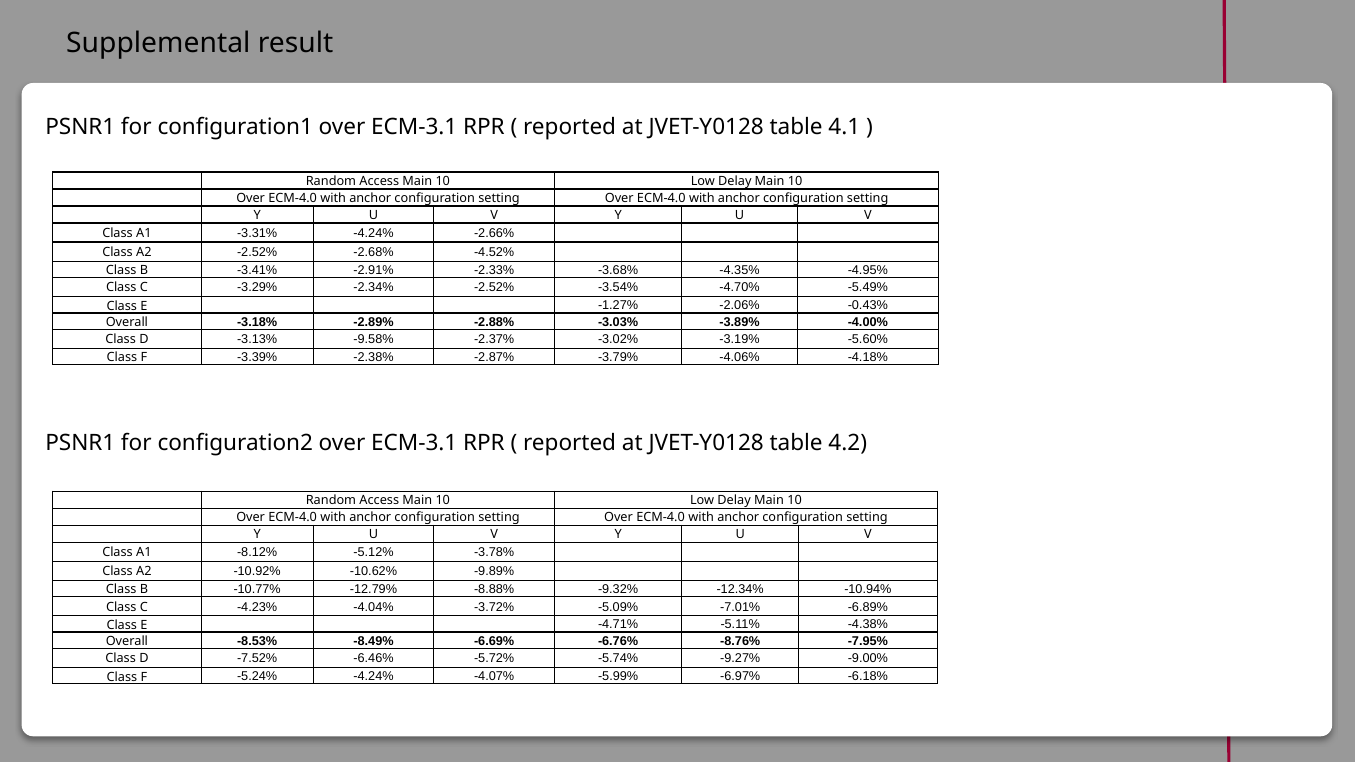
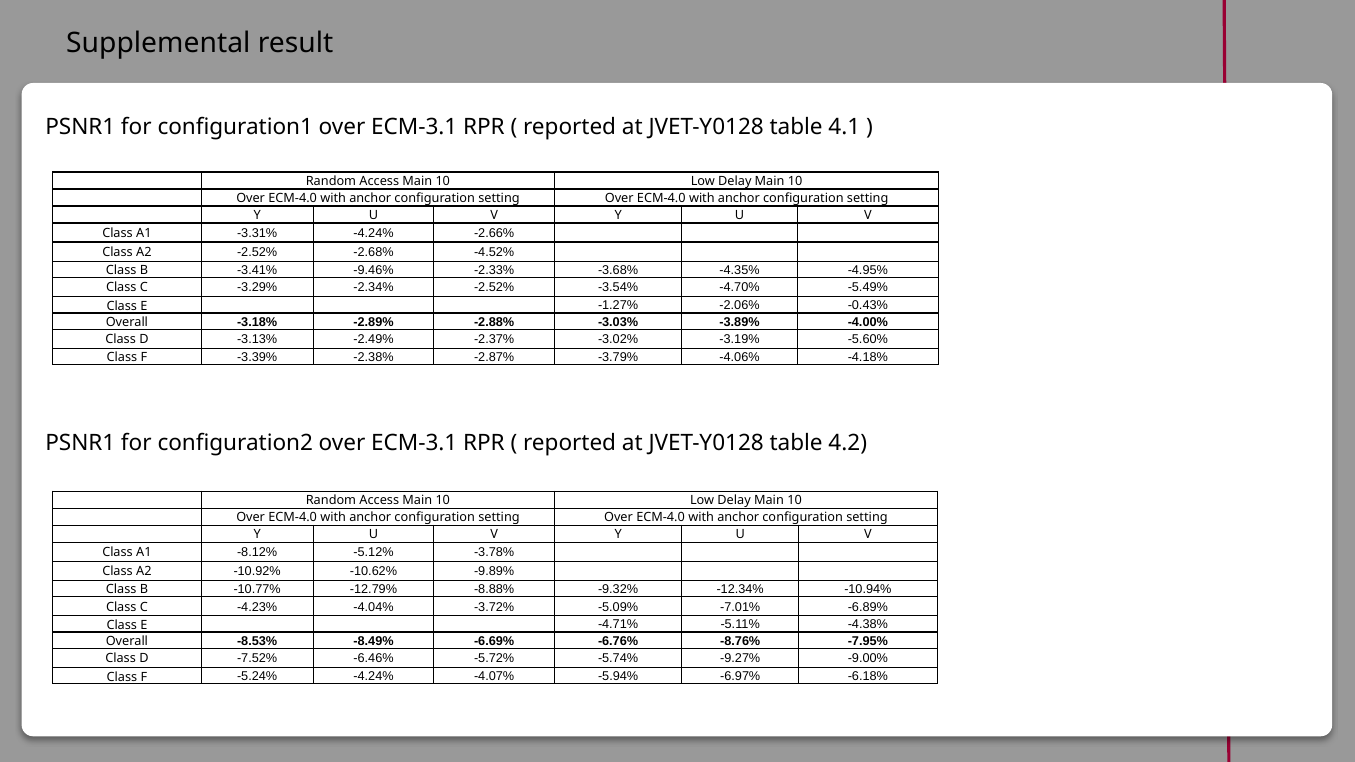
-2.91%: -2.91% -> -9.46%
-9.58%: -9.58% -> -2.49%
-5.99%: -5.99% -> -5.94%
